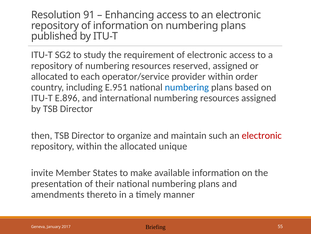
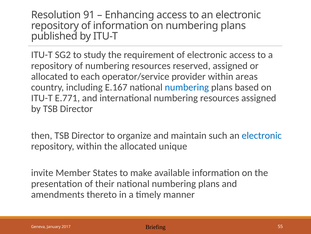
order: order -> areas
E.951: E.951 -> E.167
E.896: E.896 -> E.771
electronic at (262, 135) colour: red -> blue
